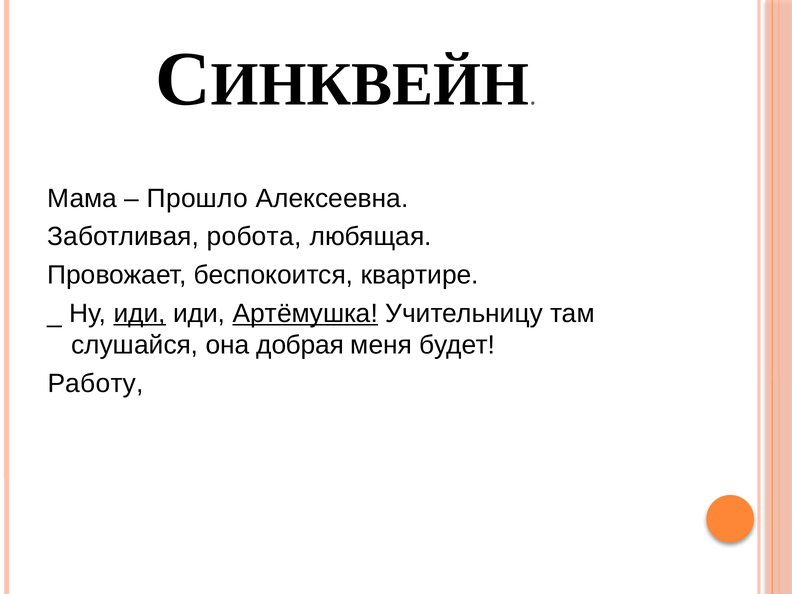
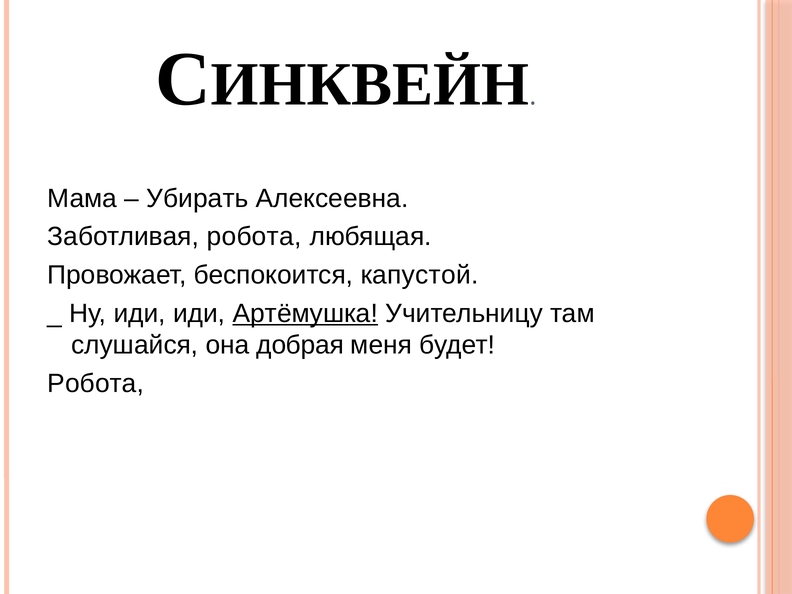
Прошло: Прошло -> Убирать
квартире: квартире -> капустой
иди at (140, 313) underline: present -> none
Работу at (96, 383): Работу -> Робота
